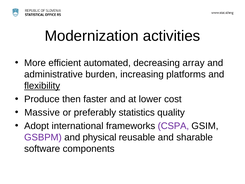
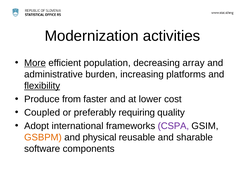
More underline: none -> present
automated: automated -> population
then: then -> from
Massive: Massive -> Coupled
statistics: statistics -> requiring
GSBPM colour: purple -> orange
